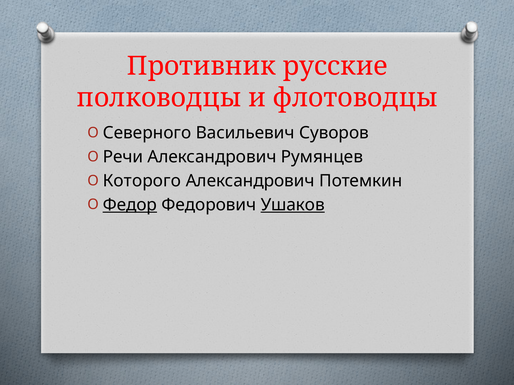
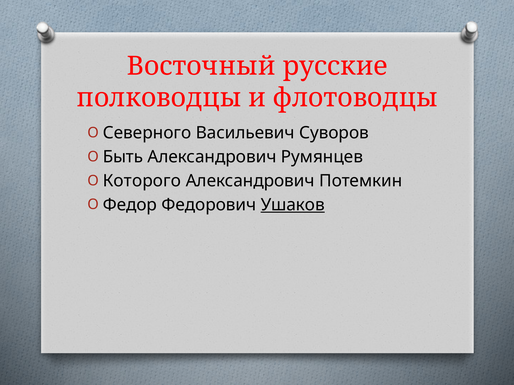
Противник: Противник -> Восточный
Речи: Речи -> Быть
Федор underline: present -> none
